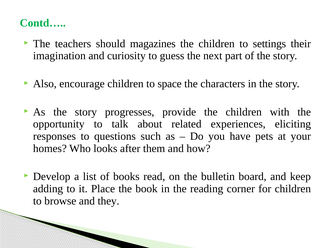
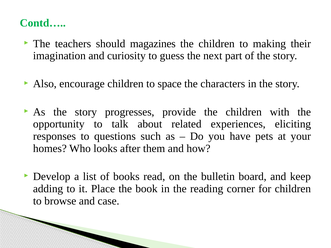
settings: settings -> making
they: they -> case
